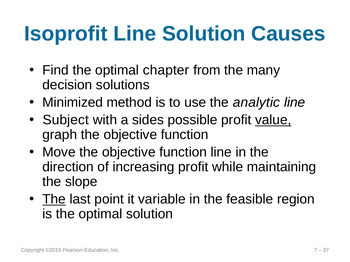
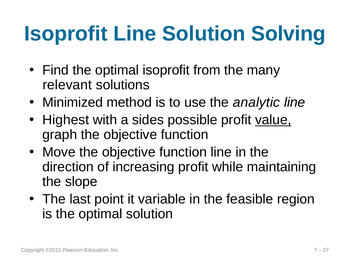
Causes: Causes -> Solving
optimal chapter: chapter -> isoprofit
decision: decision -> relevant
Subject: Subject -> Highest
The at (54, 200) underline: present -> none
